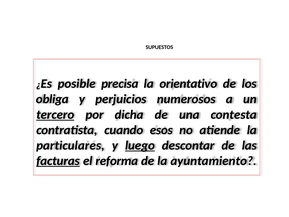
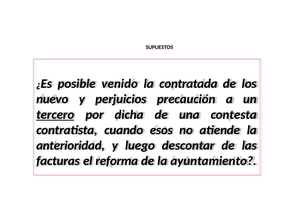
precisa: precisa -> venido
orientativo: orientativo -> contratada
obliga: obliga -> nuevo
numerosos: numerosos -> precaución
particulares: particulares -> anterioridad
luego underline: present -> none
facturas underline: present -> none
